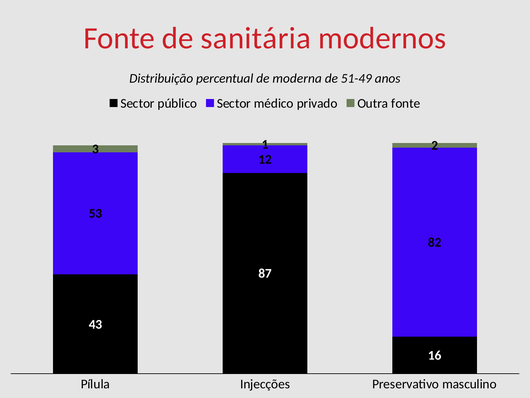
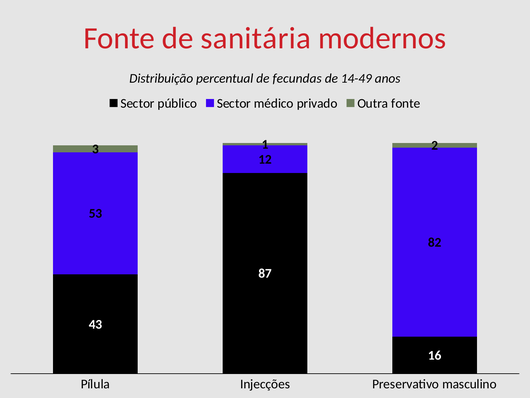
moderna: moderna -> fecundas
51-49: 51-49 -> 14-49
